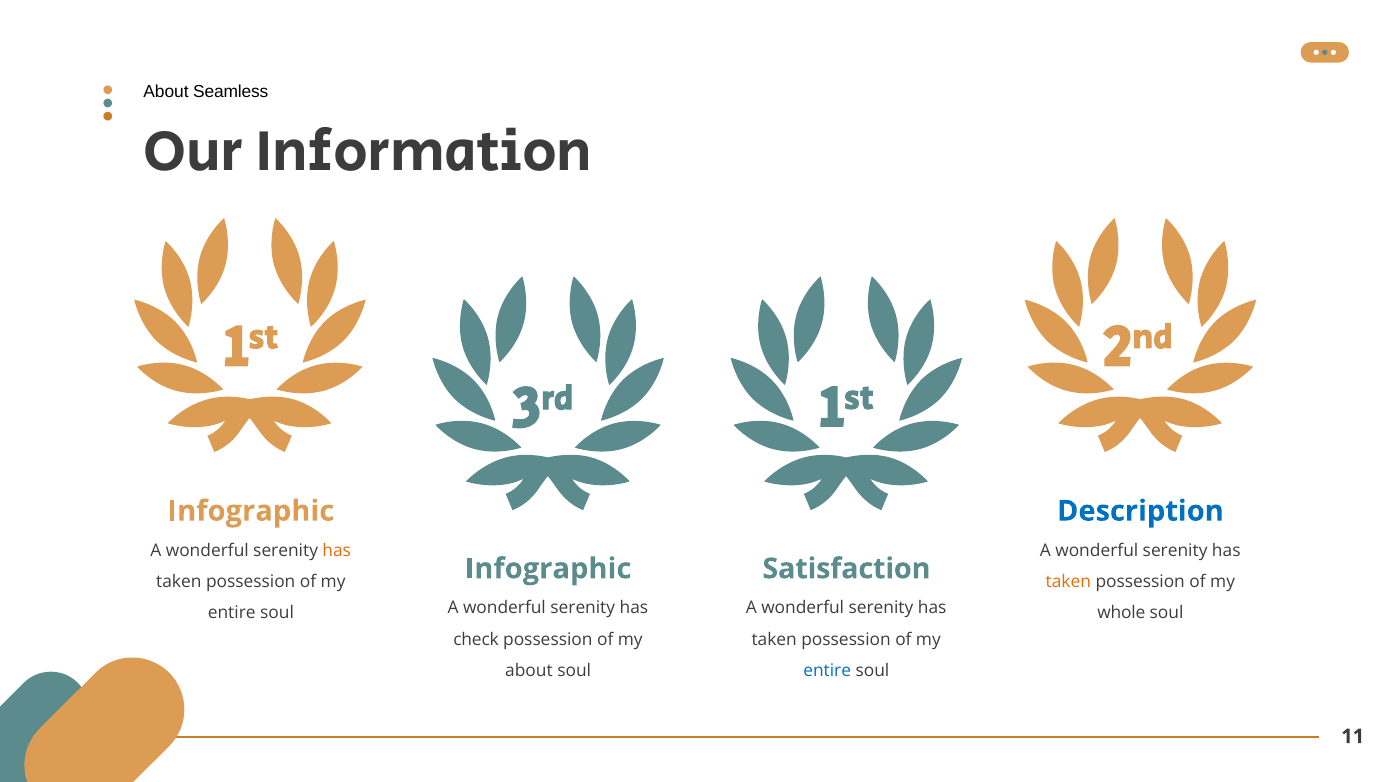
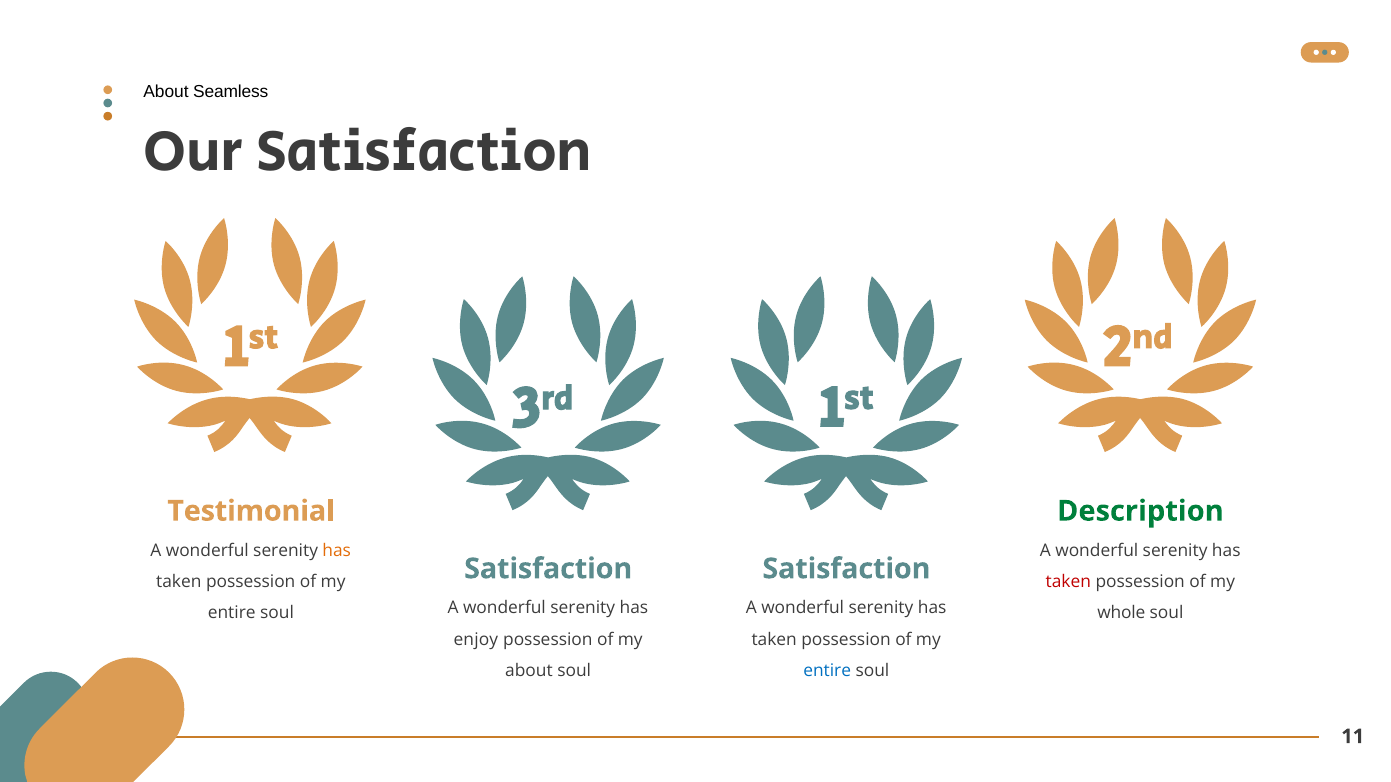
Our Information: Information -> Satisfaction
Infographic at (251, 511): Infographic -> Testimonial
Description colour: blue -> green
Infographic at (548, 569): Infographic -> Satisfaction
taken at (1068, 582) colour: orange -> red
check: check -> enjoy
